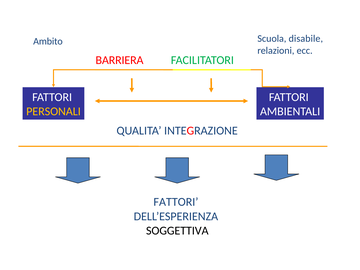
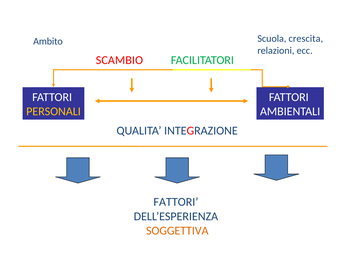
disabile: disabile -> crescita
BARRIERA: BARRIERA -> SCAMBIO
SOGGETTIVA colour: black -> orange
